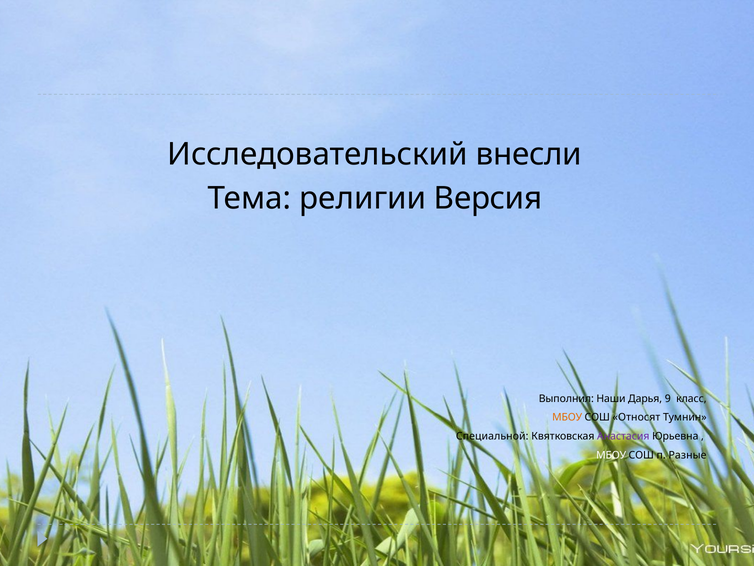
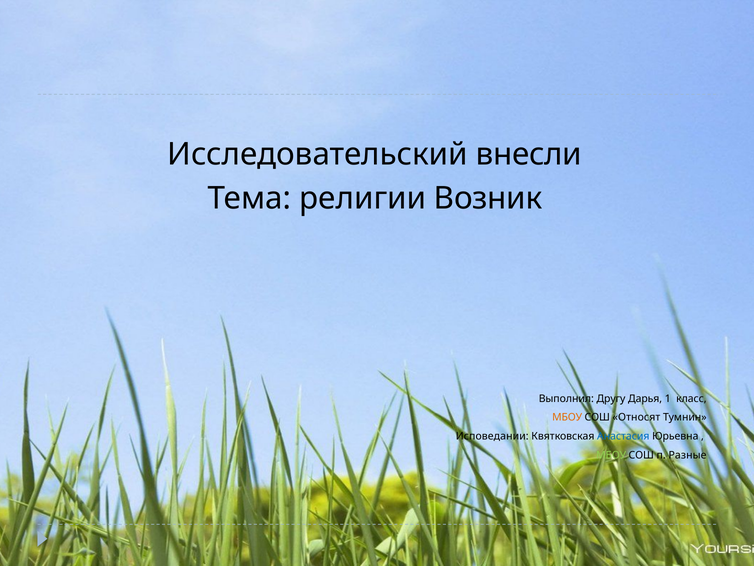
Версия: Версия -> Возник
Наши: Наши -> Другу
9: 9 -> 1
Специальной: Специальной -> Исповедании
Анастасия colour: purple -> blue
МБОУ at (611, 455) colour: white -> light green
